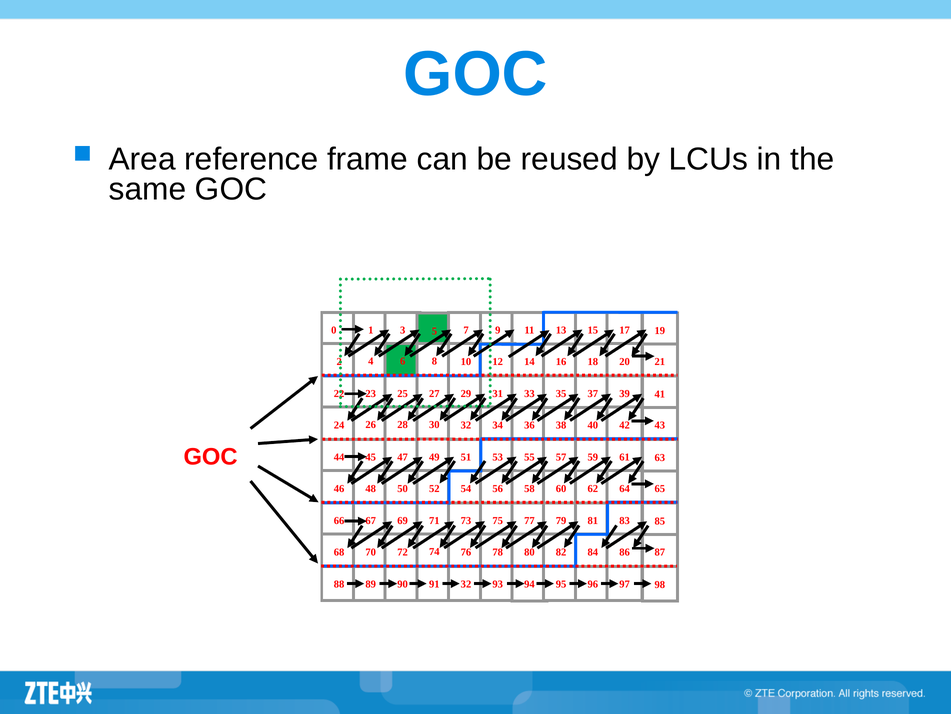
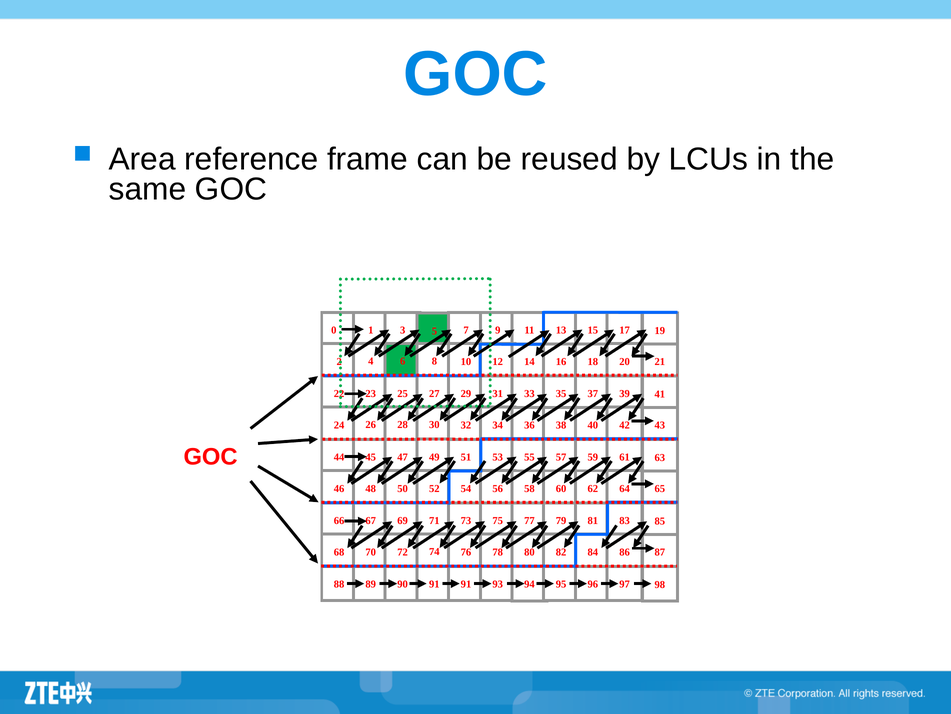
91 32: 32 -> 91
